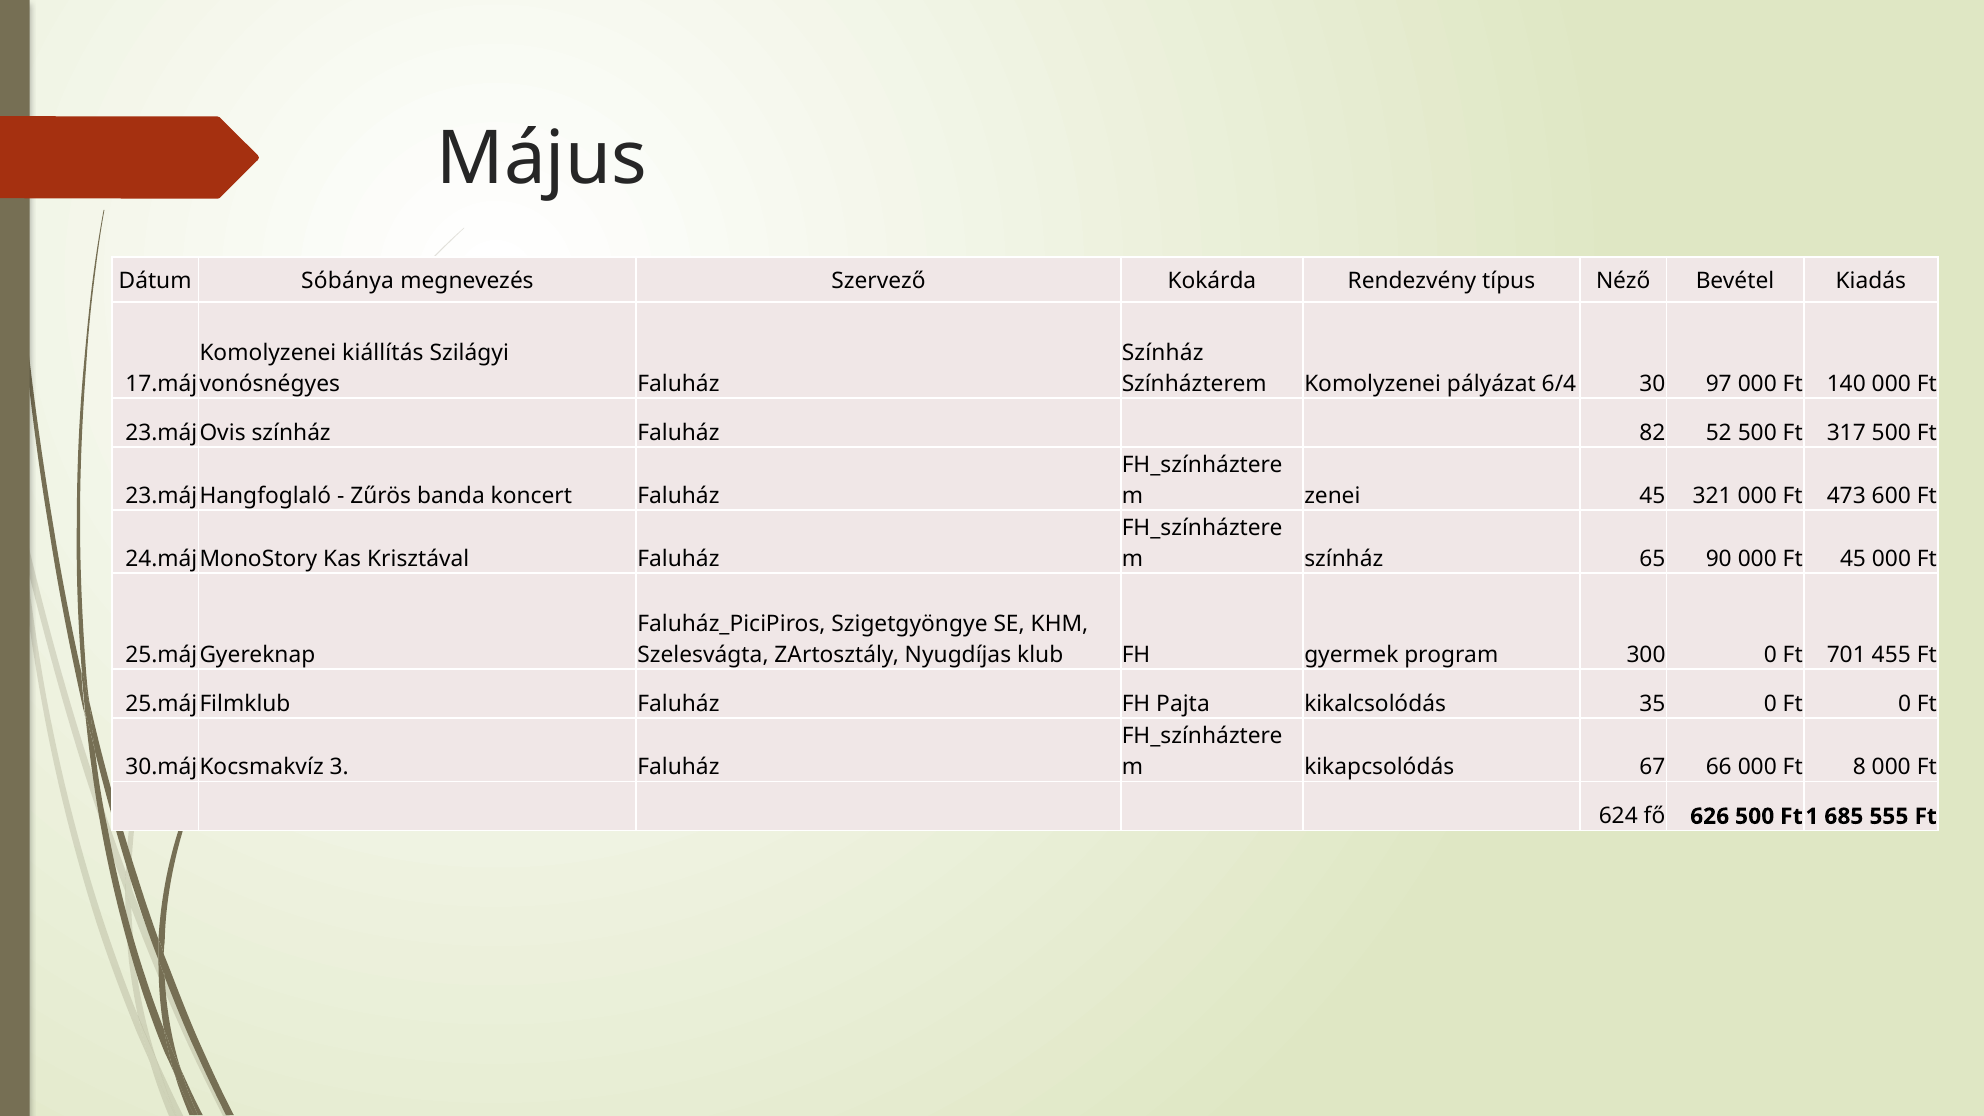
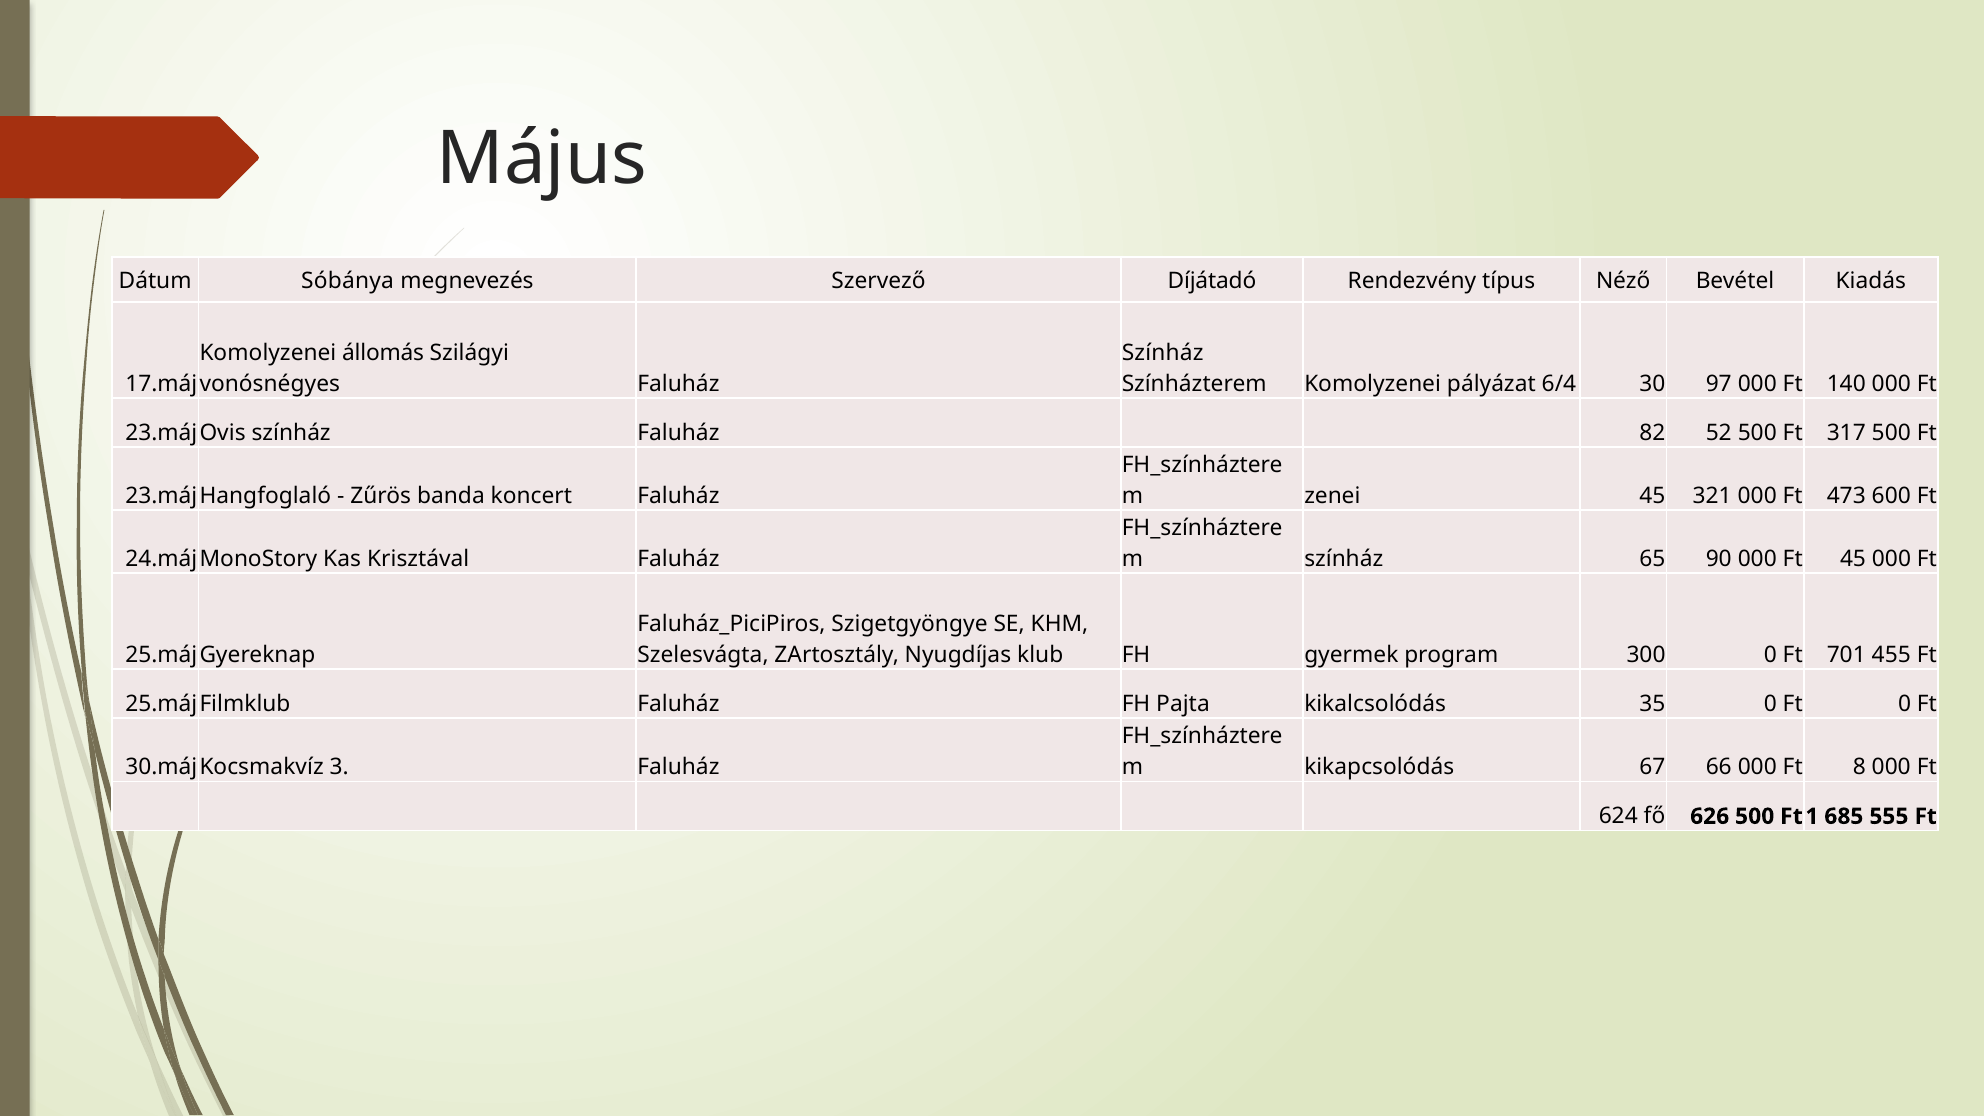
Kokárda: Kokárda -> Díjátadó
kiállítás: kiállítás -> állomás
